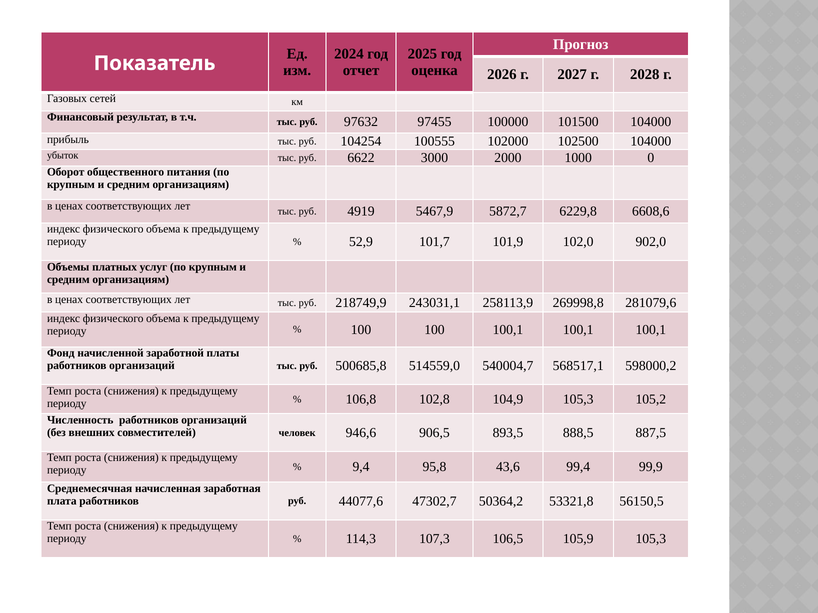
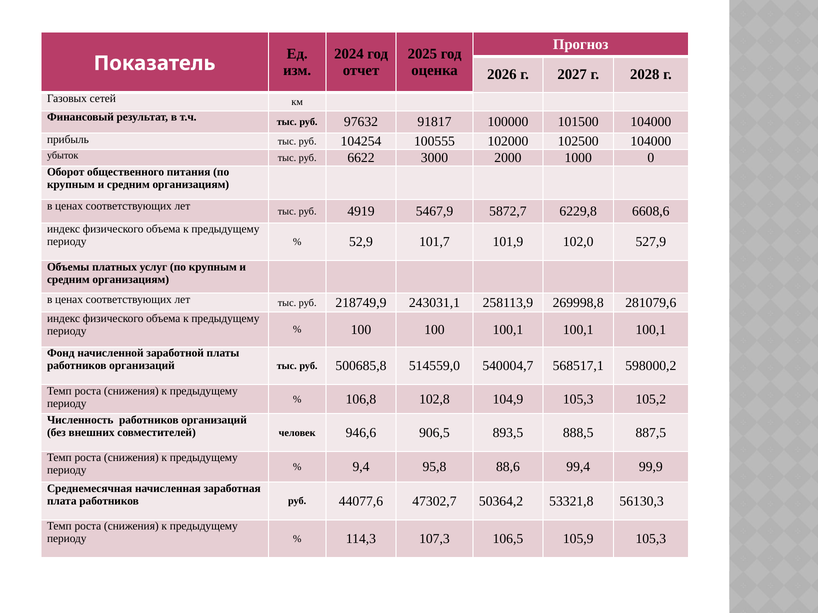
97455: 97455 -> 91817
902,0: 902,0 -> 527,9
43,6: 43,6 -> 88,6
56150,5: 56150,5 -> 56130,3
